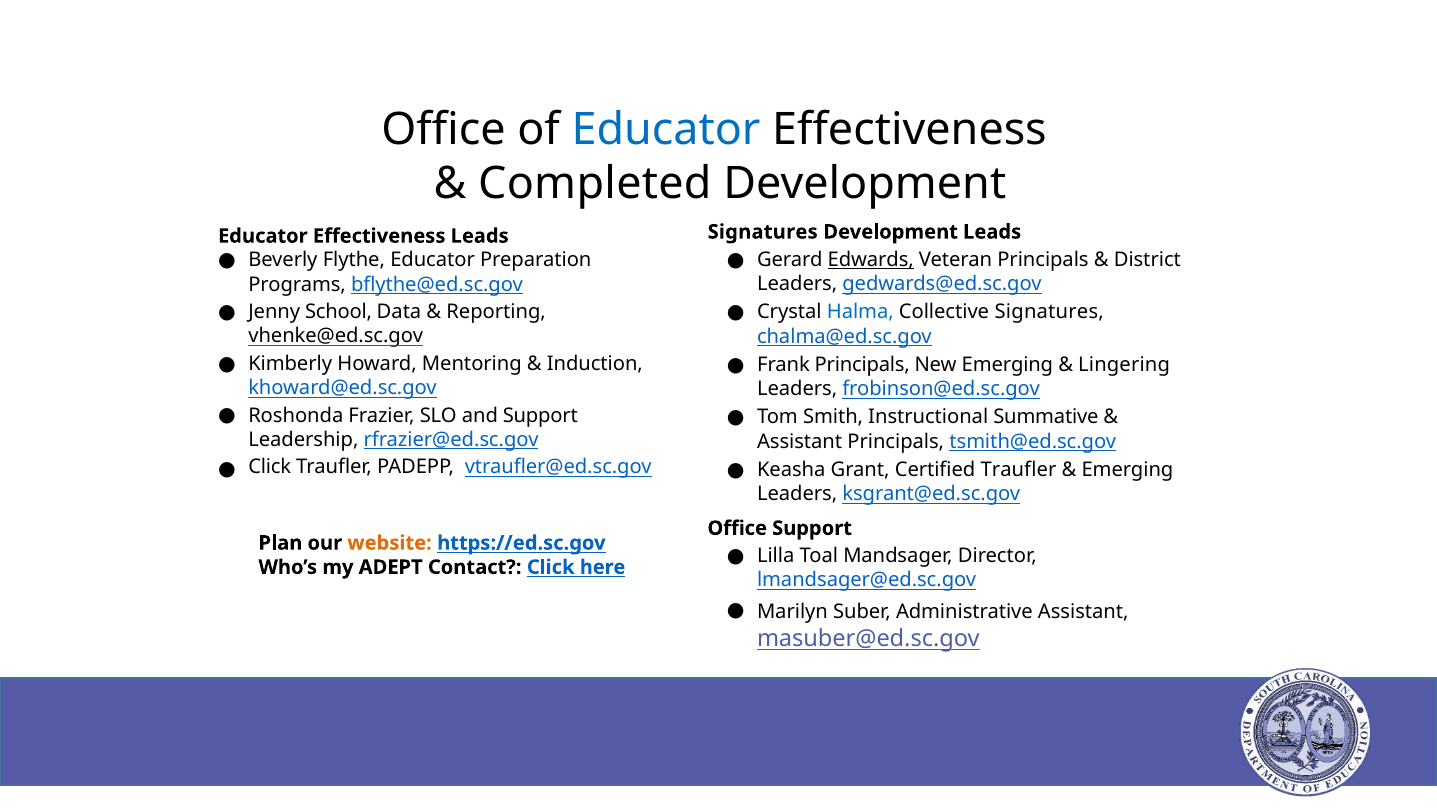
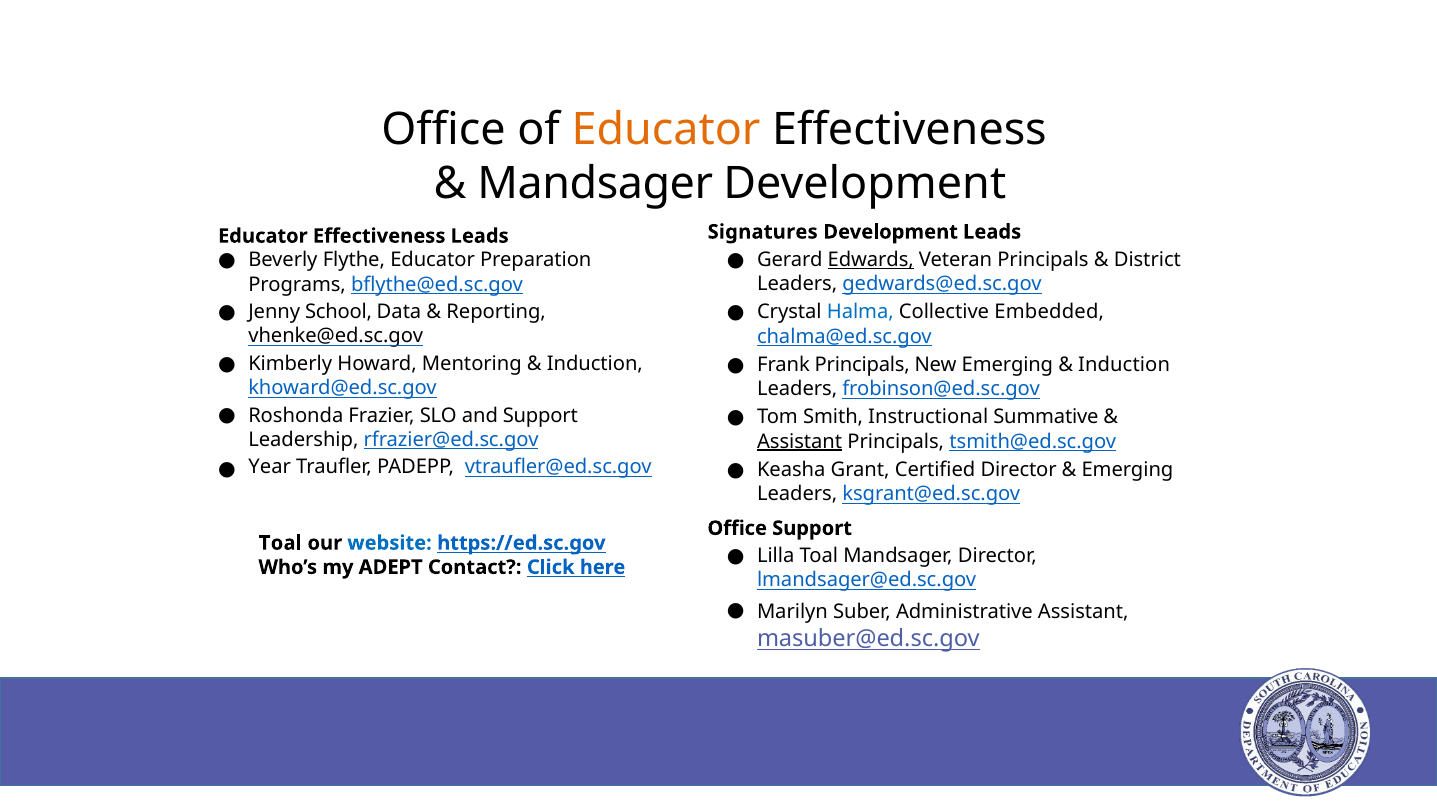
Educator at (666, 130) colour: blue -> orange
Completed at (595, 184): Completed -> Mandsager
Collective Signatures: Signatures -> Embedded
Lingering at (1124, 365): Lingering -> Induction
Assistant at (800, 442) underline: none -> present
Click at (270, 467): Click -> Year
Certified Traufler: Traufler -> Director
Plan at (280, 543): Plan -> Toal
website colour: orange -> blue
